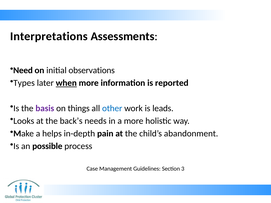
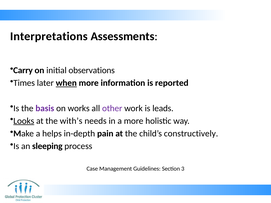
Need: Need -> Carry
Types: Types -> Times
things: things -> works
other colour: blue -> purple
Looks underline: none -> present
back’s: back’s -> with’s
abandonment: abandonment -> constructively
possible: possible -> sleeping
